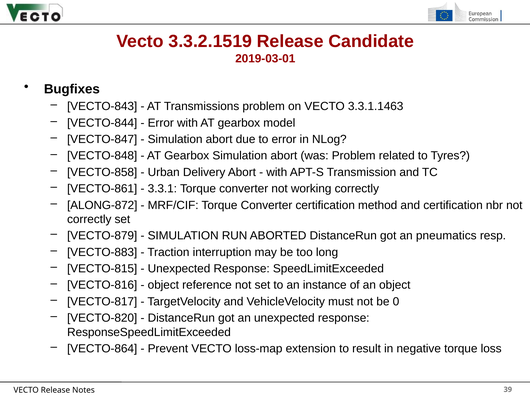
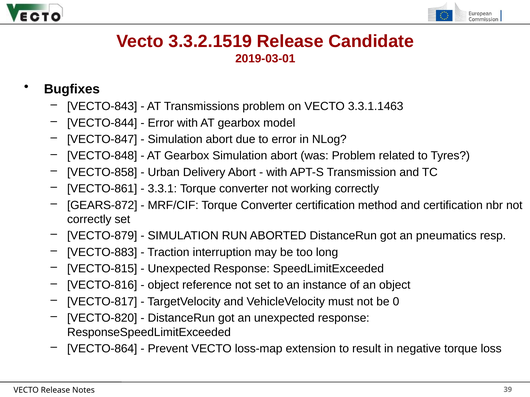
ALONG-872: ALONG-872 -> GEARS-872
